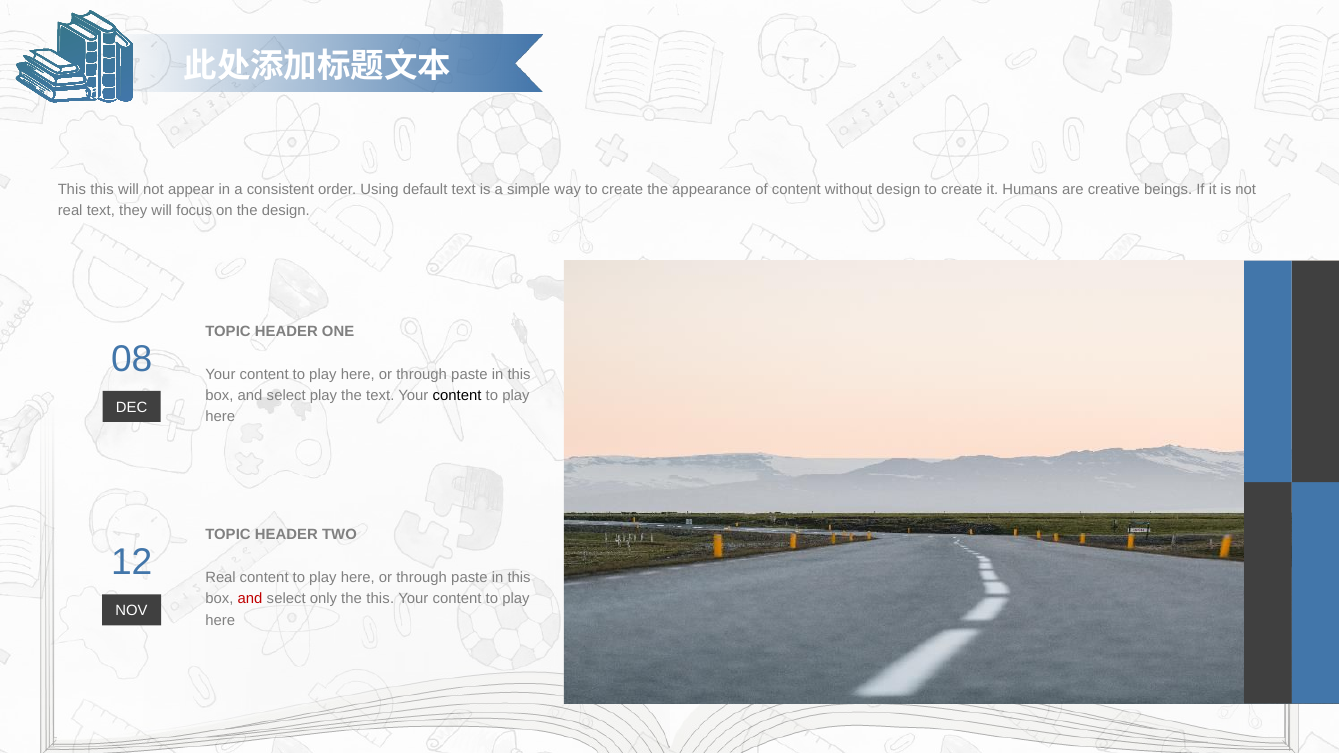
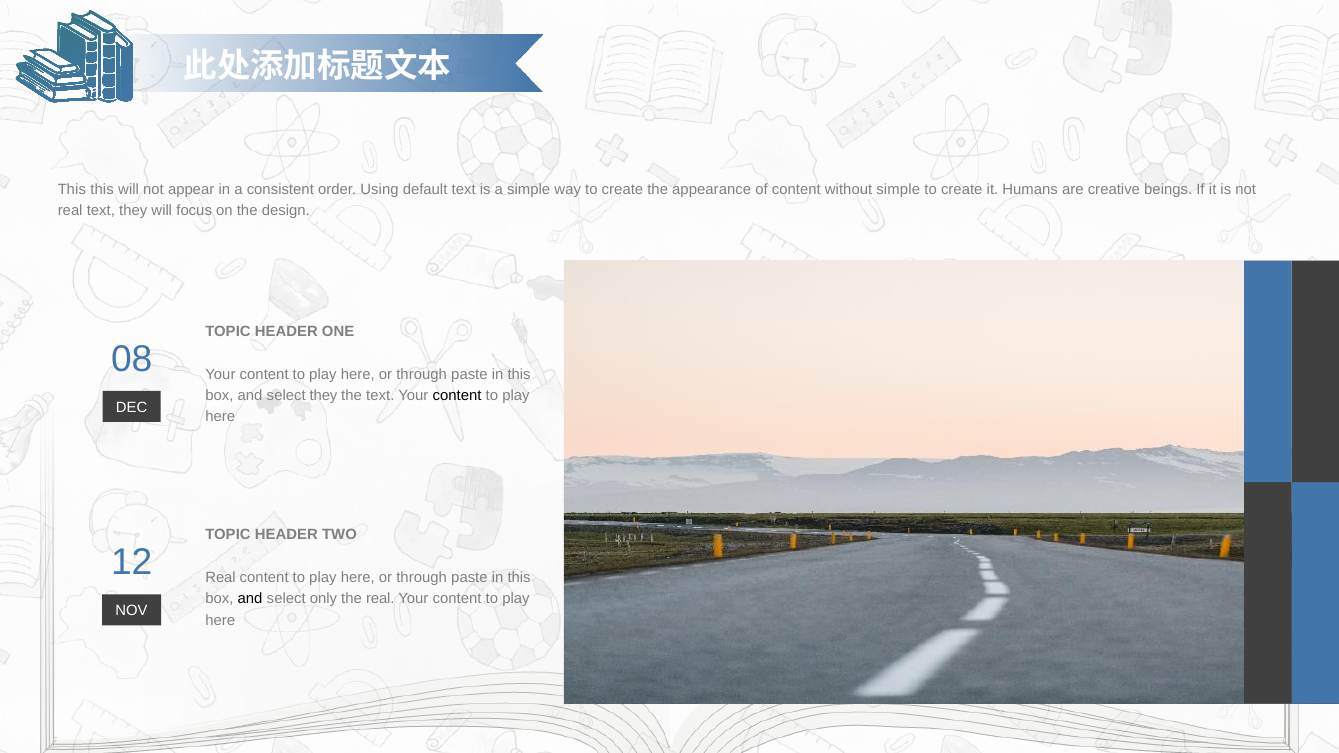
without design: design -> simple
select play: play -> they
and at (250, 599) colour: red -> black
the this: this -> real
